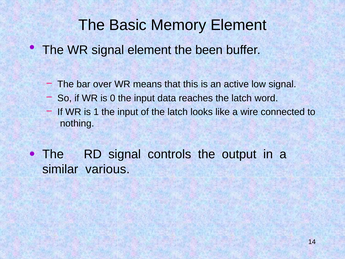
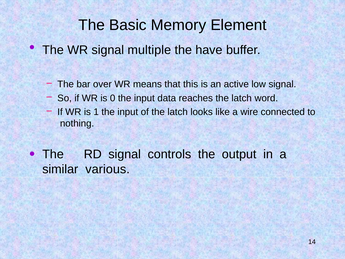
signal element: element -> multiple
been: been -> have
